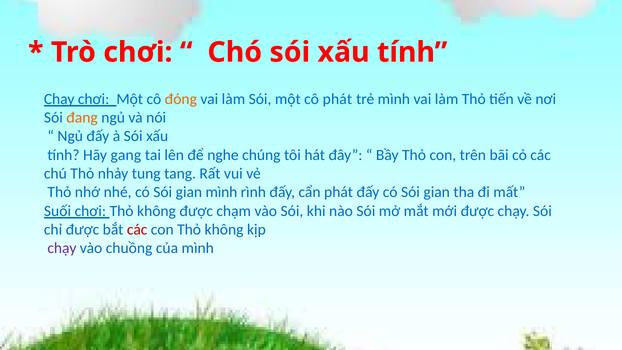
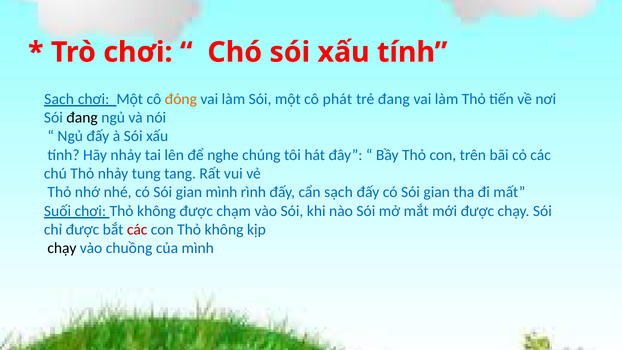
Chạy at (59, 99): Chạy -> Sạch
trẻ mình: mình -> đang
đang at (82, 118) colour: orange -> black
Hãy gang: gang -> nhảy
cẩn phát: phát -> sạch
chạy at (62, 248) colour: purple -> black
